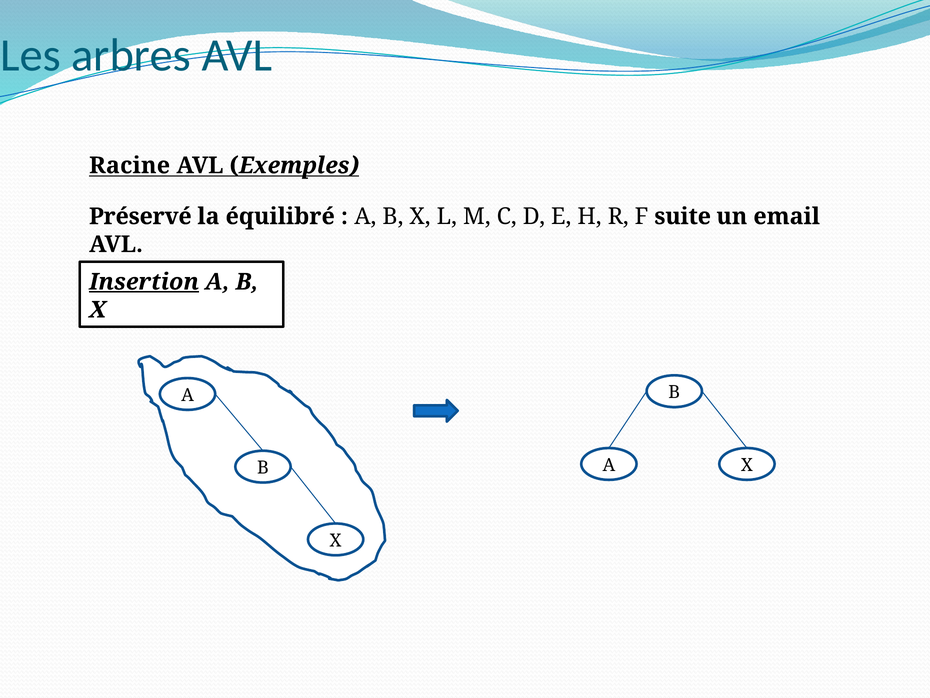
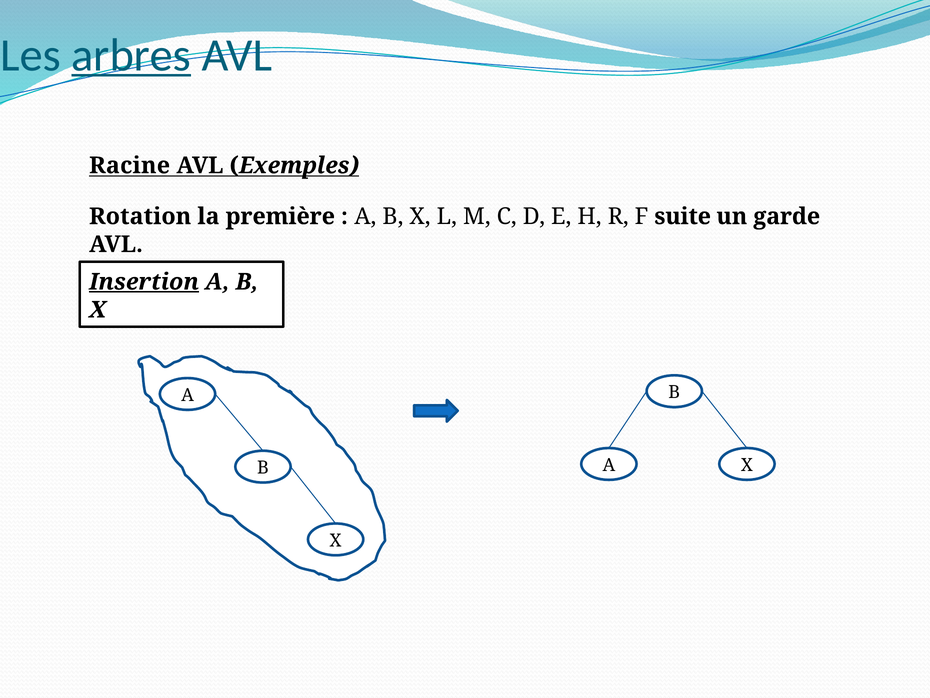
arbres underline: none -> present
Préservé: Préservé -> Rotation
équilibré: équilibré -> première
email: email -> garde
